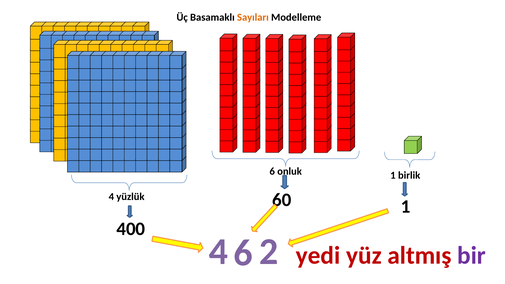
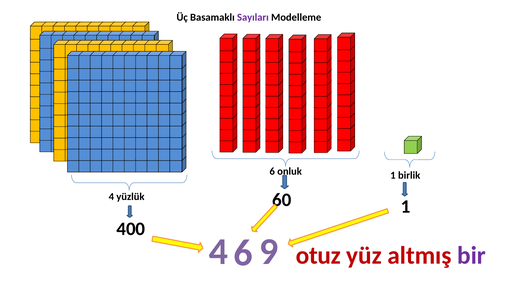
Sayıları colour: orange -> purple
2: 2 -> 9
yedi: yedi -> otuz
